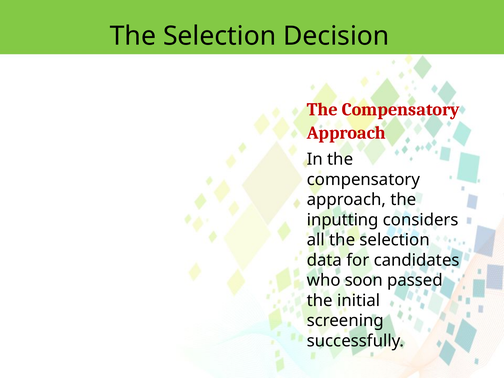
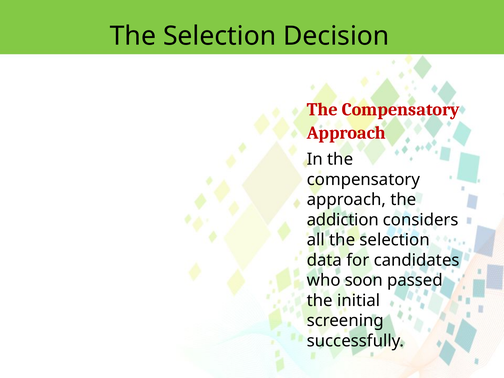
inputting: inputting -> addiction
